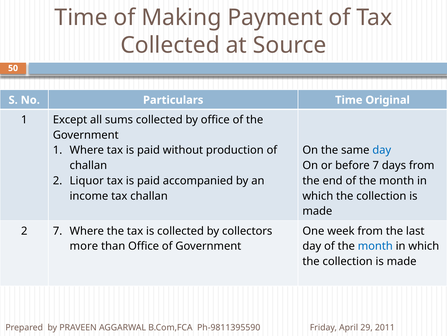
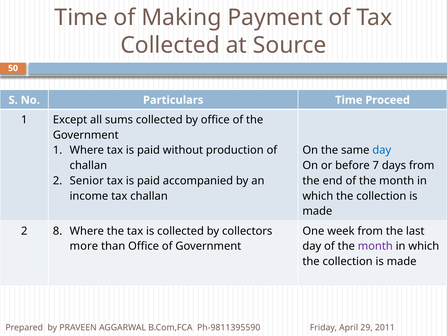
Original: Original -> Proceed
Liquor: Liquor -> Senior
2 7: 7 -> 8
month at (375, 246) colour: blue -> purple
